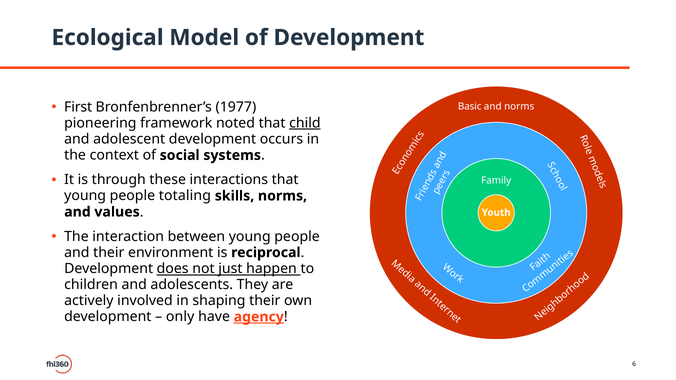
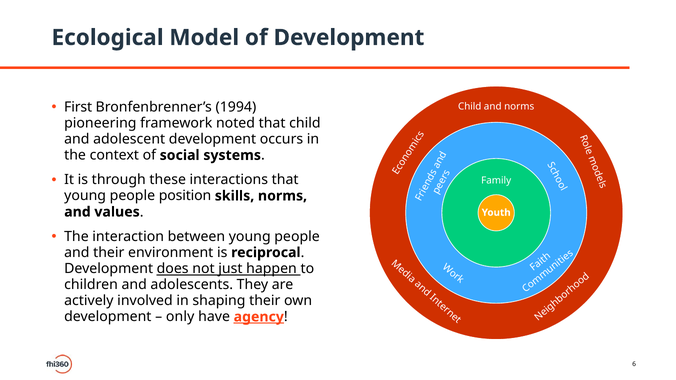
1977: 1977 -> 1994
Basic at (470, 107): Basic -> Child
child at (305, 123) underline: present -> none
totaling: totaling -> position
